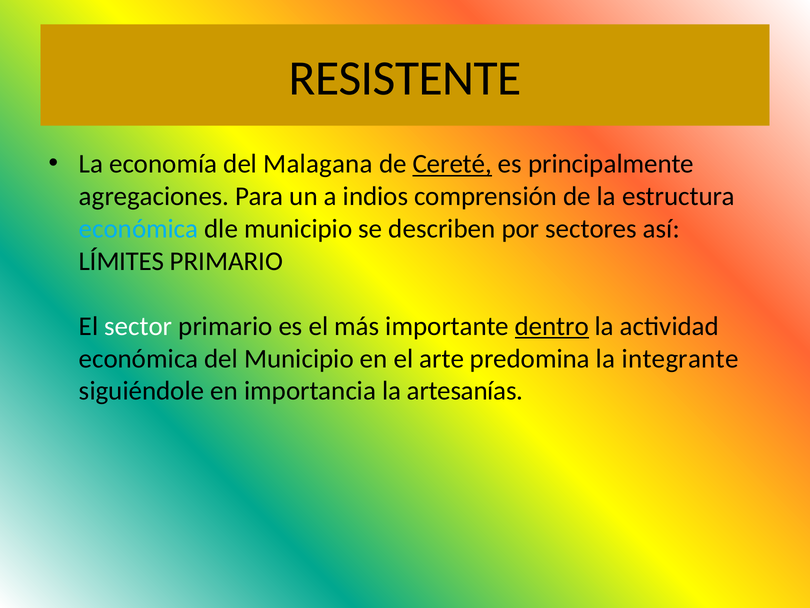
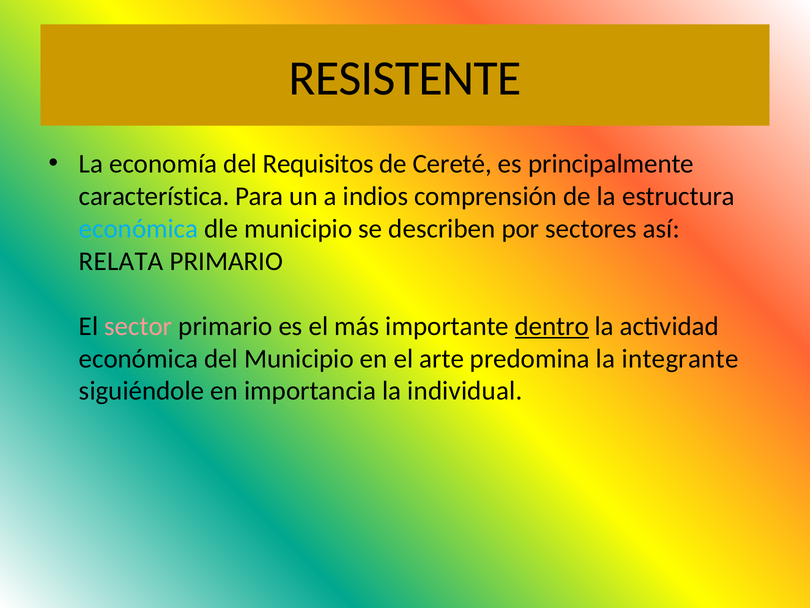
Malagana: Malagana -> Requisitos
Cereté underline: present -> none
agregaciones: agregaciones -> característica
LÍMITES: LÍMITES -> RELATA
sector colour: white -> pink
artesanías: artesanías -> individual
